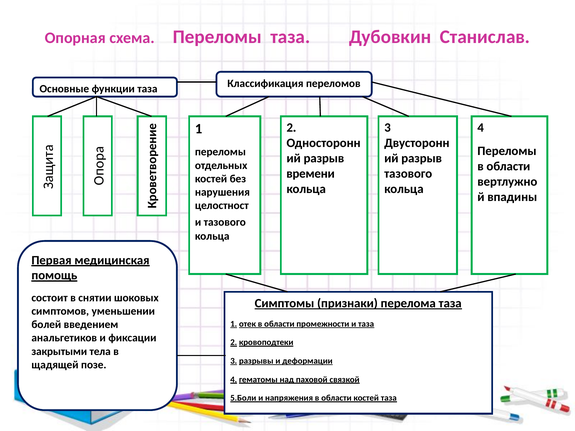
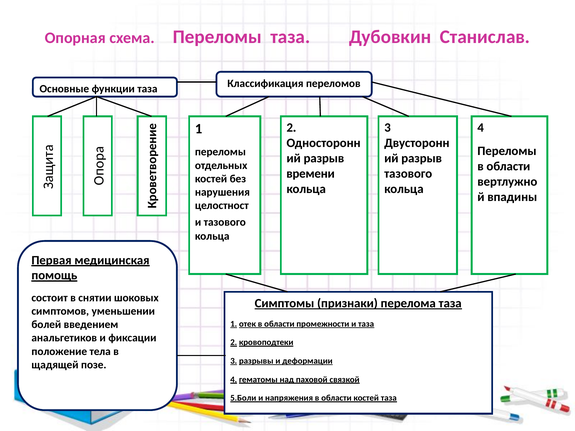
закрытыми: закрытыми -> положение
